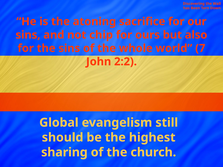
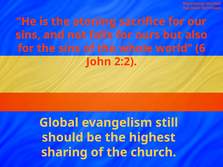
chip: chip -> falls
7: 7 -> 6
